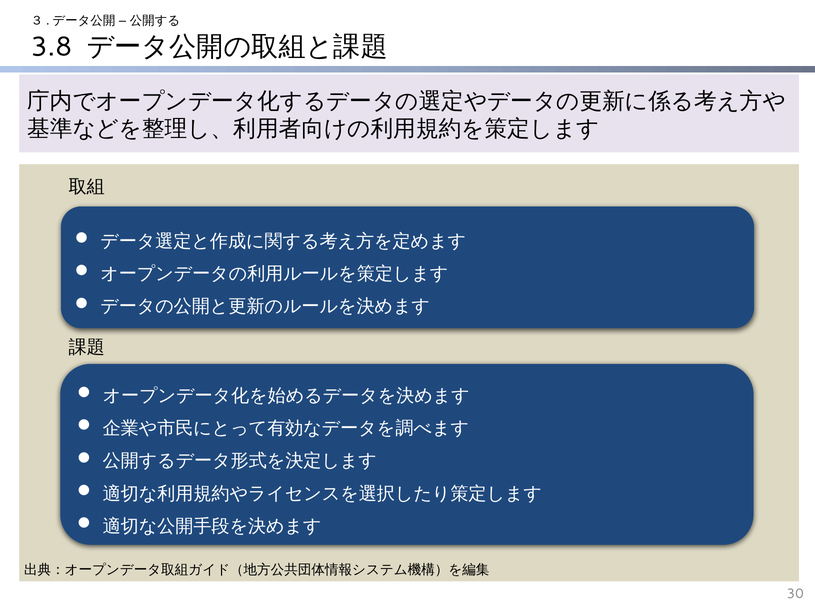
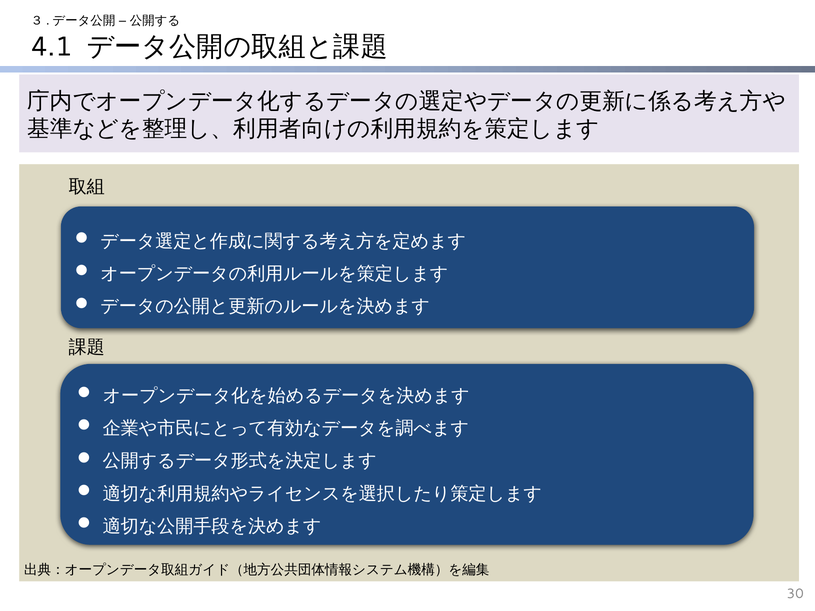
3.8: 3.8 -> 4.1
